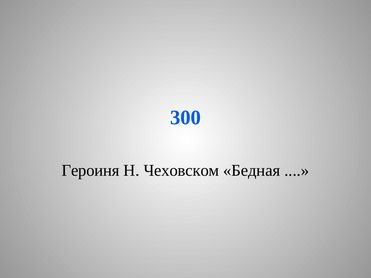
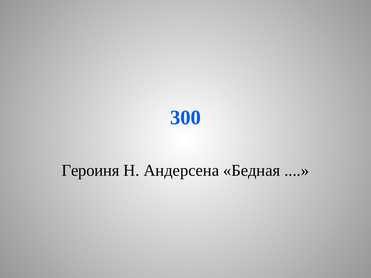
Чеховском: Чеховском -> Андерсена
